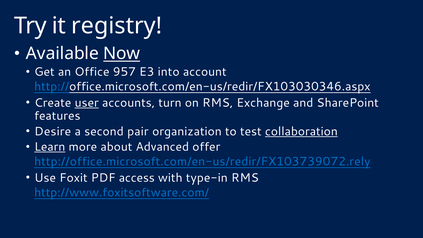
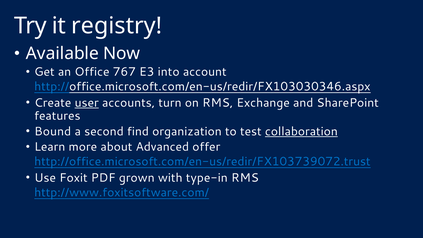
Now underline: present -> none
957: 957 -> 767
Desire: Desire -> Bound
pair: pair -> find
Learn underline: present -> none
http://office.microsoft.com/en-us/redir/FX103739072.rely: http://office.microsoft.com/en-us/redir/FX103739072.rely -> http://office.microsoft.com/en-us/redir/FX103739072.trust
access: access -> grown
